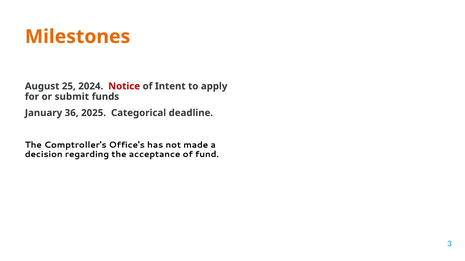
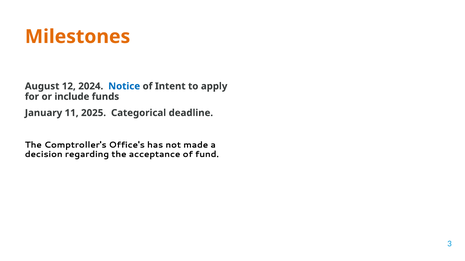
25: 25 -> 12
Notice colour: red -> blue
submit: submit -> include
36: 36 -> 11
